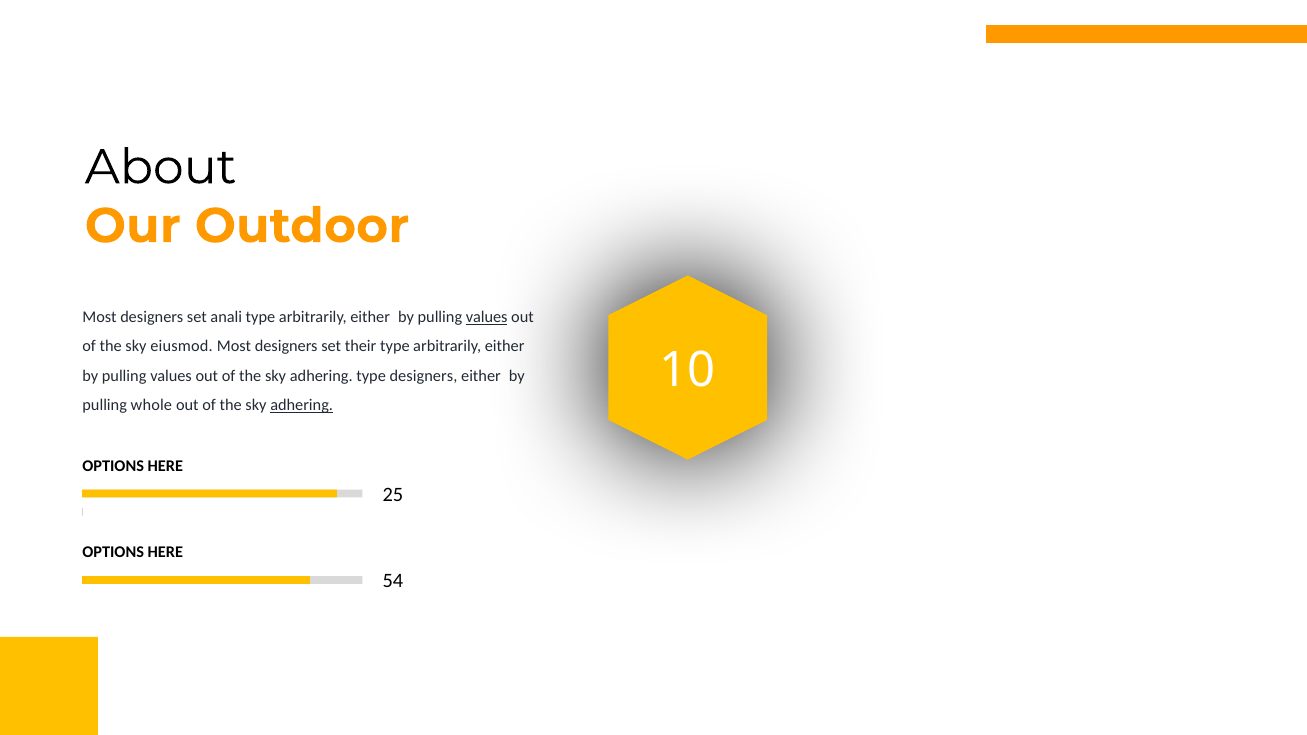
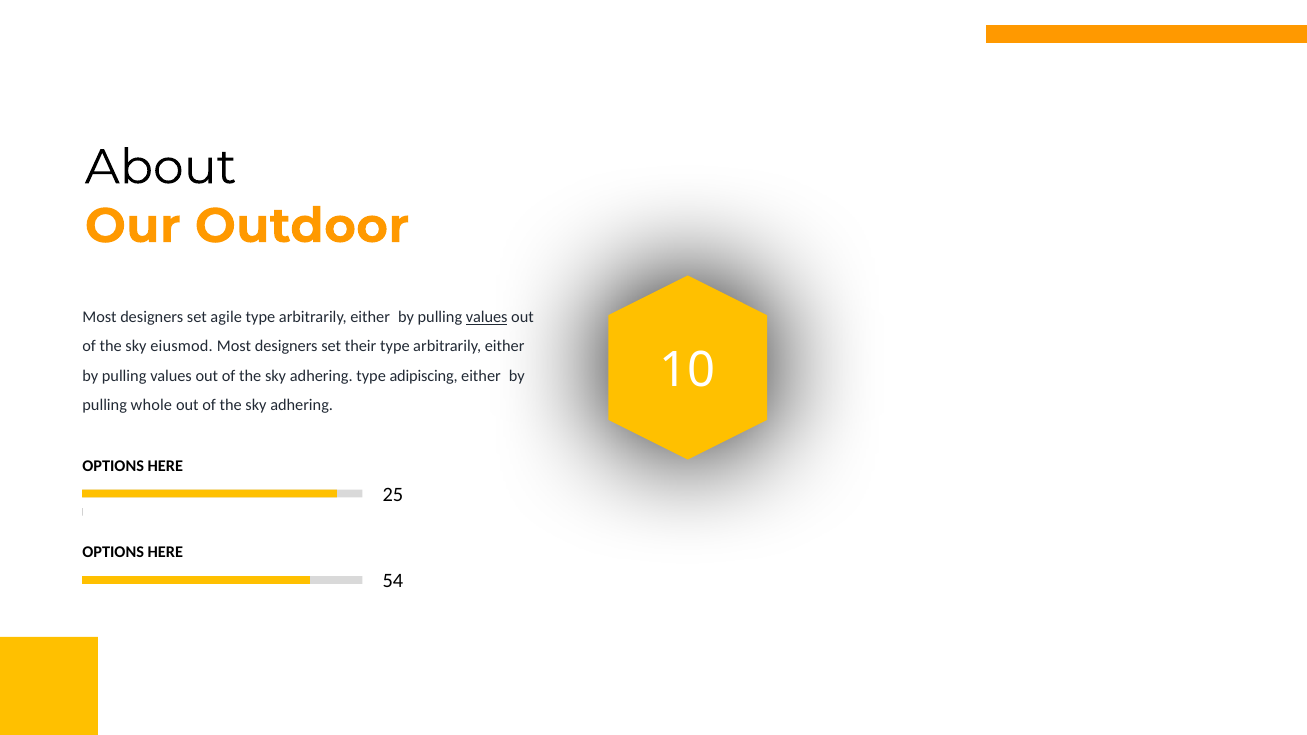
anali: anali -> agile
type designers: designers -> adipiscing
adhering at (302, 405) underline: present -> none
